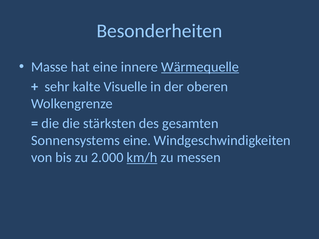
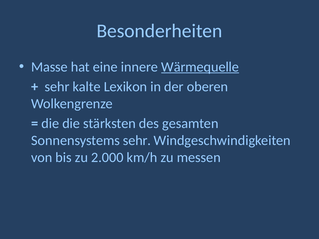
Visuelle: Visuelle -> Lexikon
Sonnensystems eine: eine -> sehr
km/h underline: present -> none
